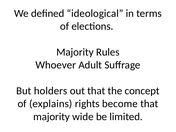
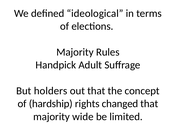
Whoever: Whoever -> Handpick
explains: explains -> hardship
become: become -> changed
